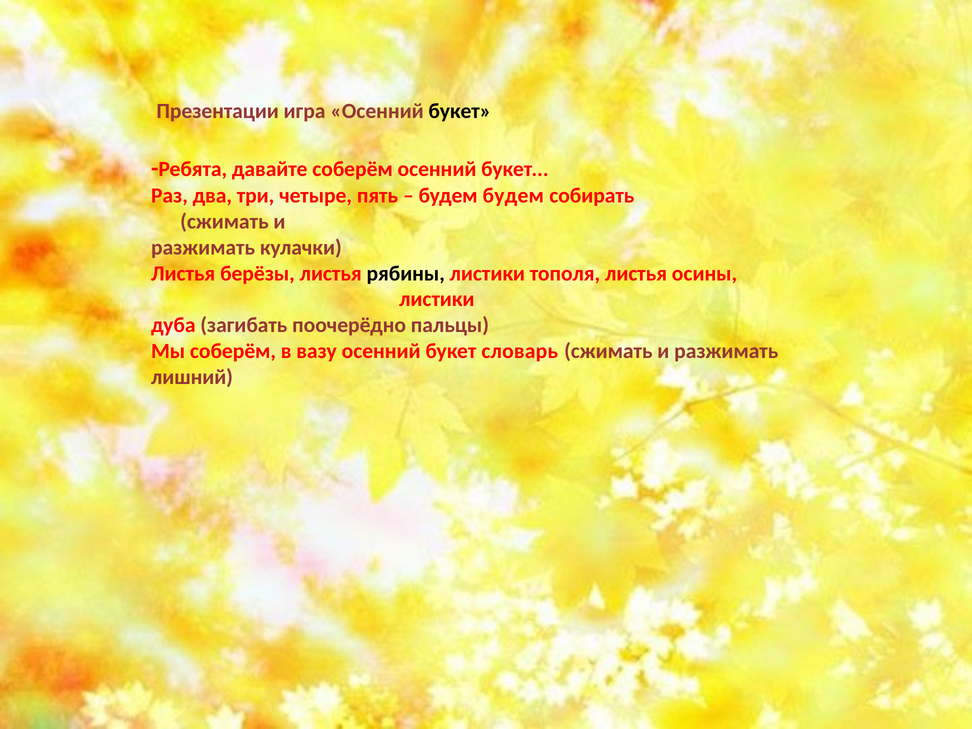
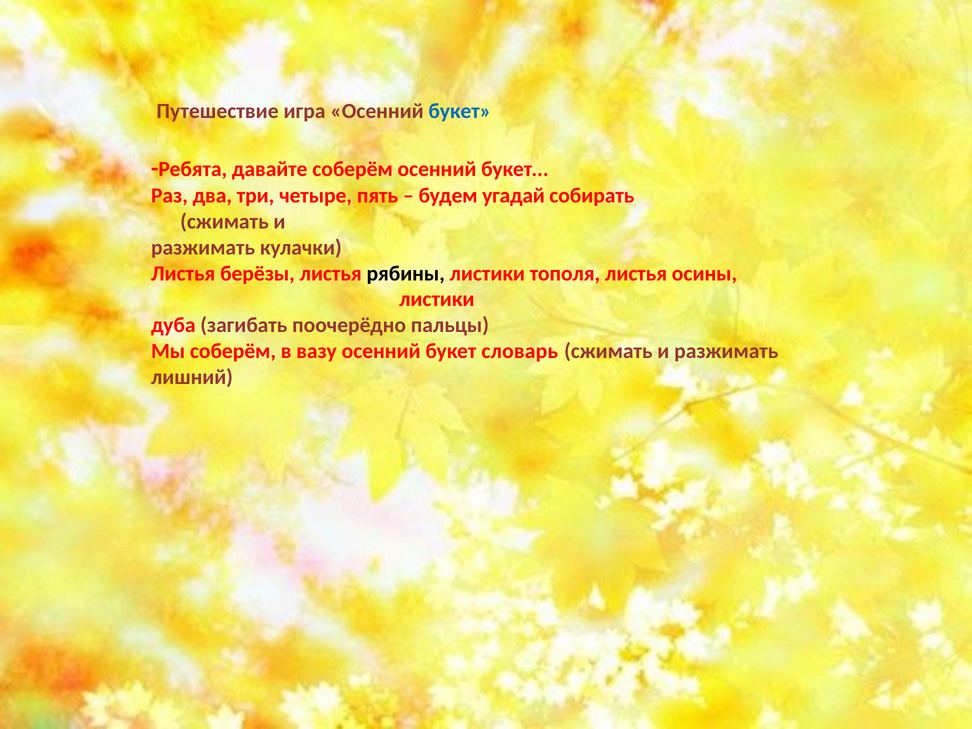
Презентации: Презентации -> Путешествие
букет at (460, 111) colour: black -> blue
будем будем: будем -> угадай
